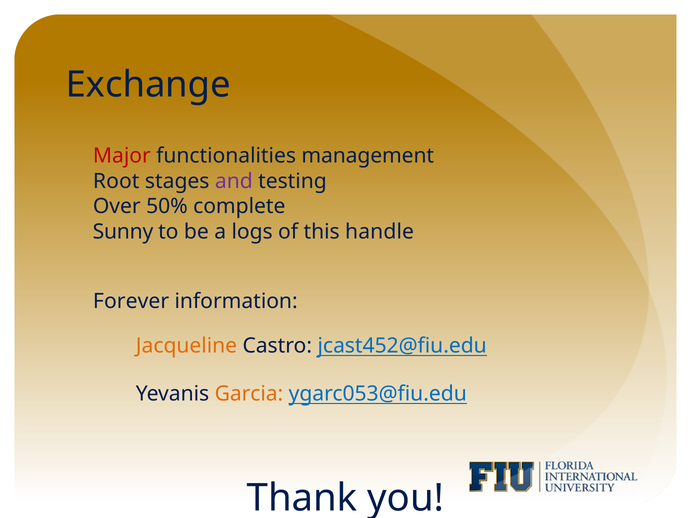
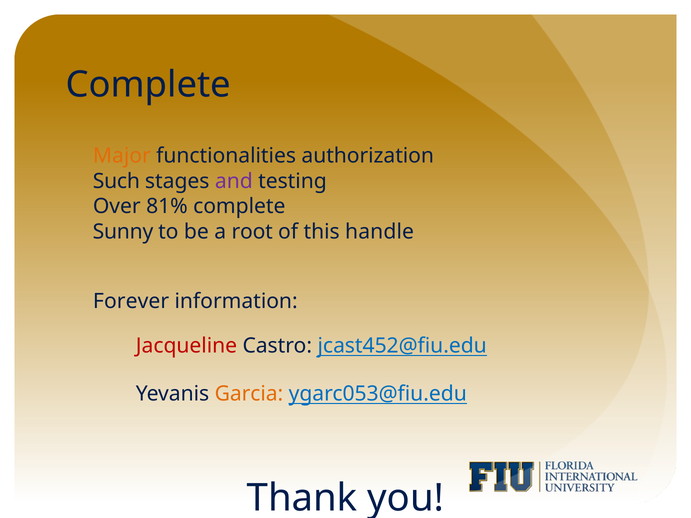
Exchange at (148, 85): Exchange -> Complete
Major colour: red -> orange
management: management -> authorization
Root: Root -> Such
50%: 50% -> 81%
logs: logs -> root
Jacqueline colour: orange -> red
